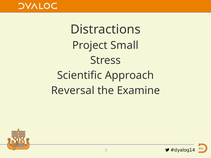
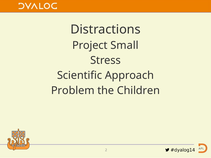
Reversal: Reversal -> Problem
Examine: Examine -> Children
